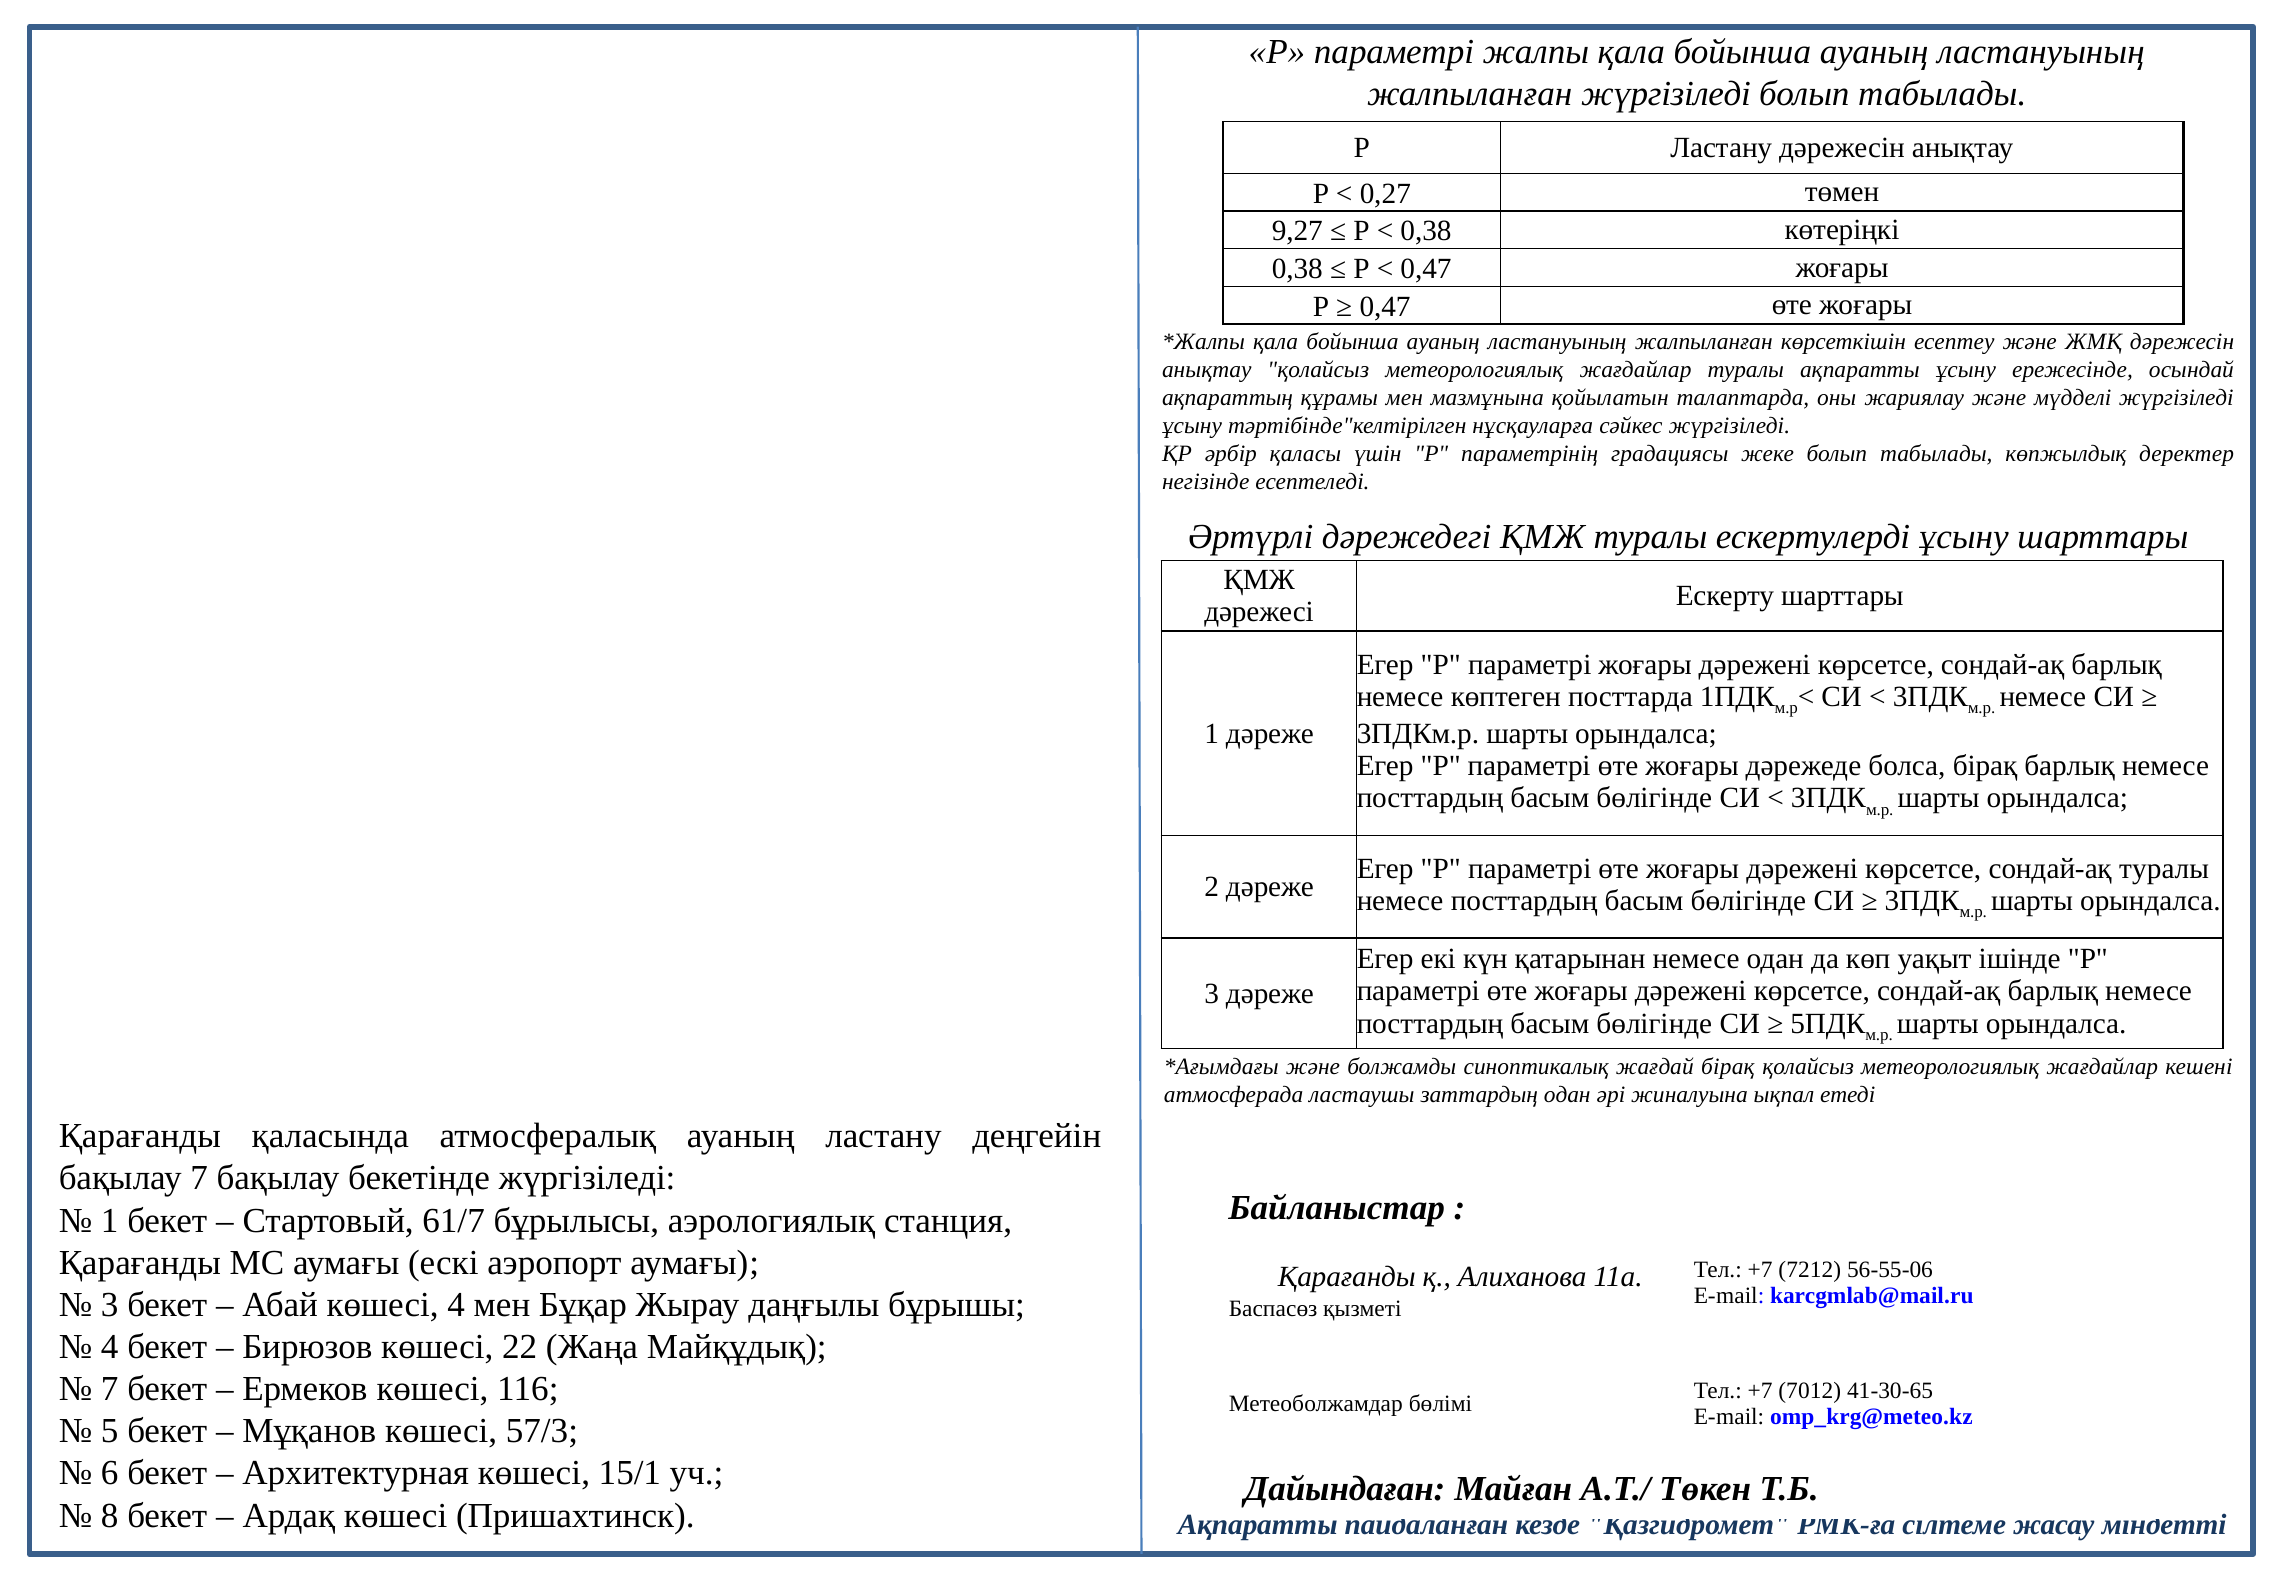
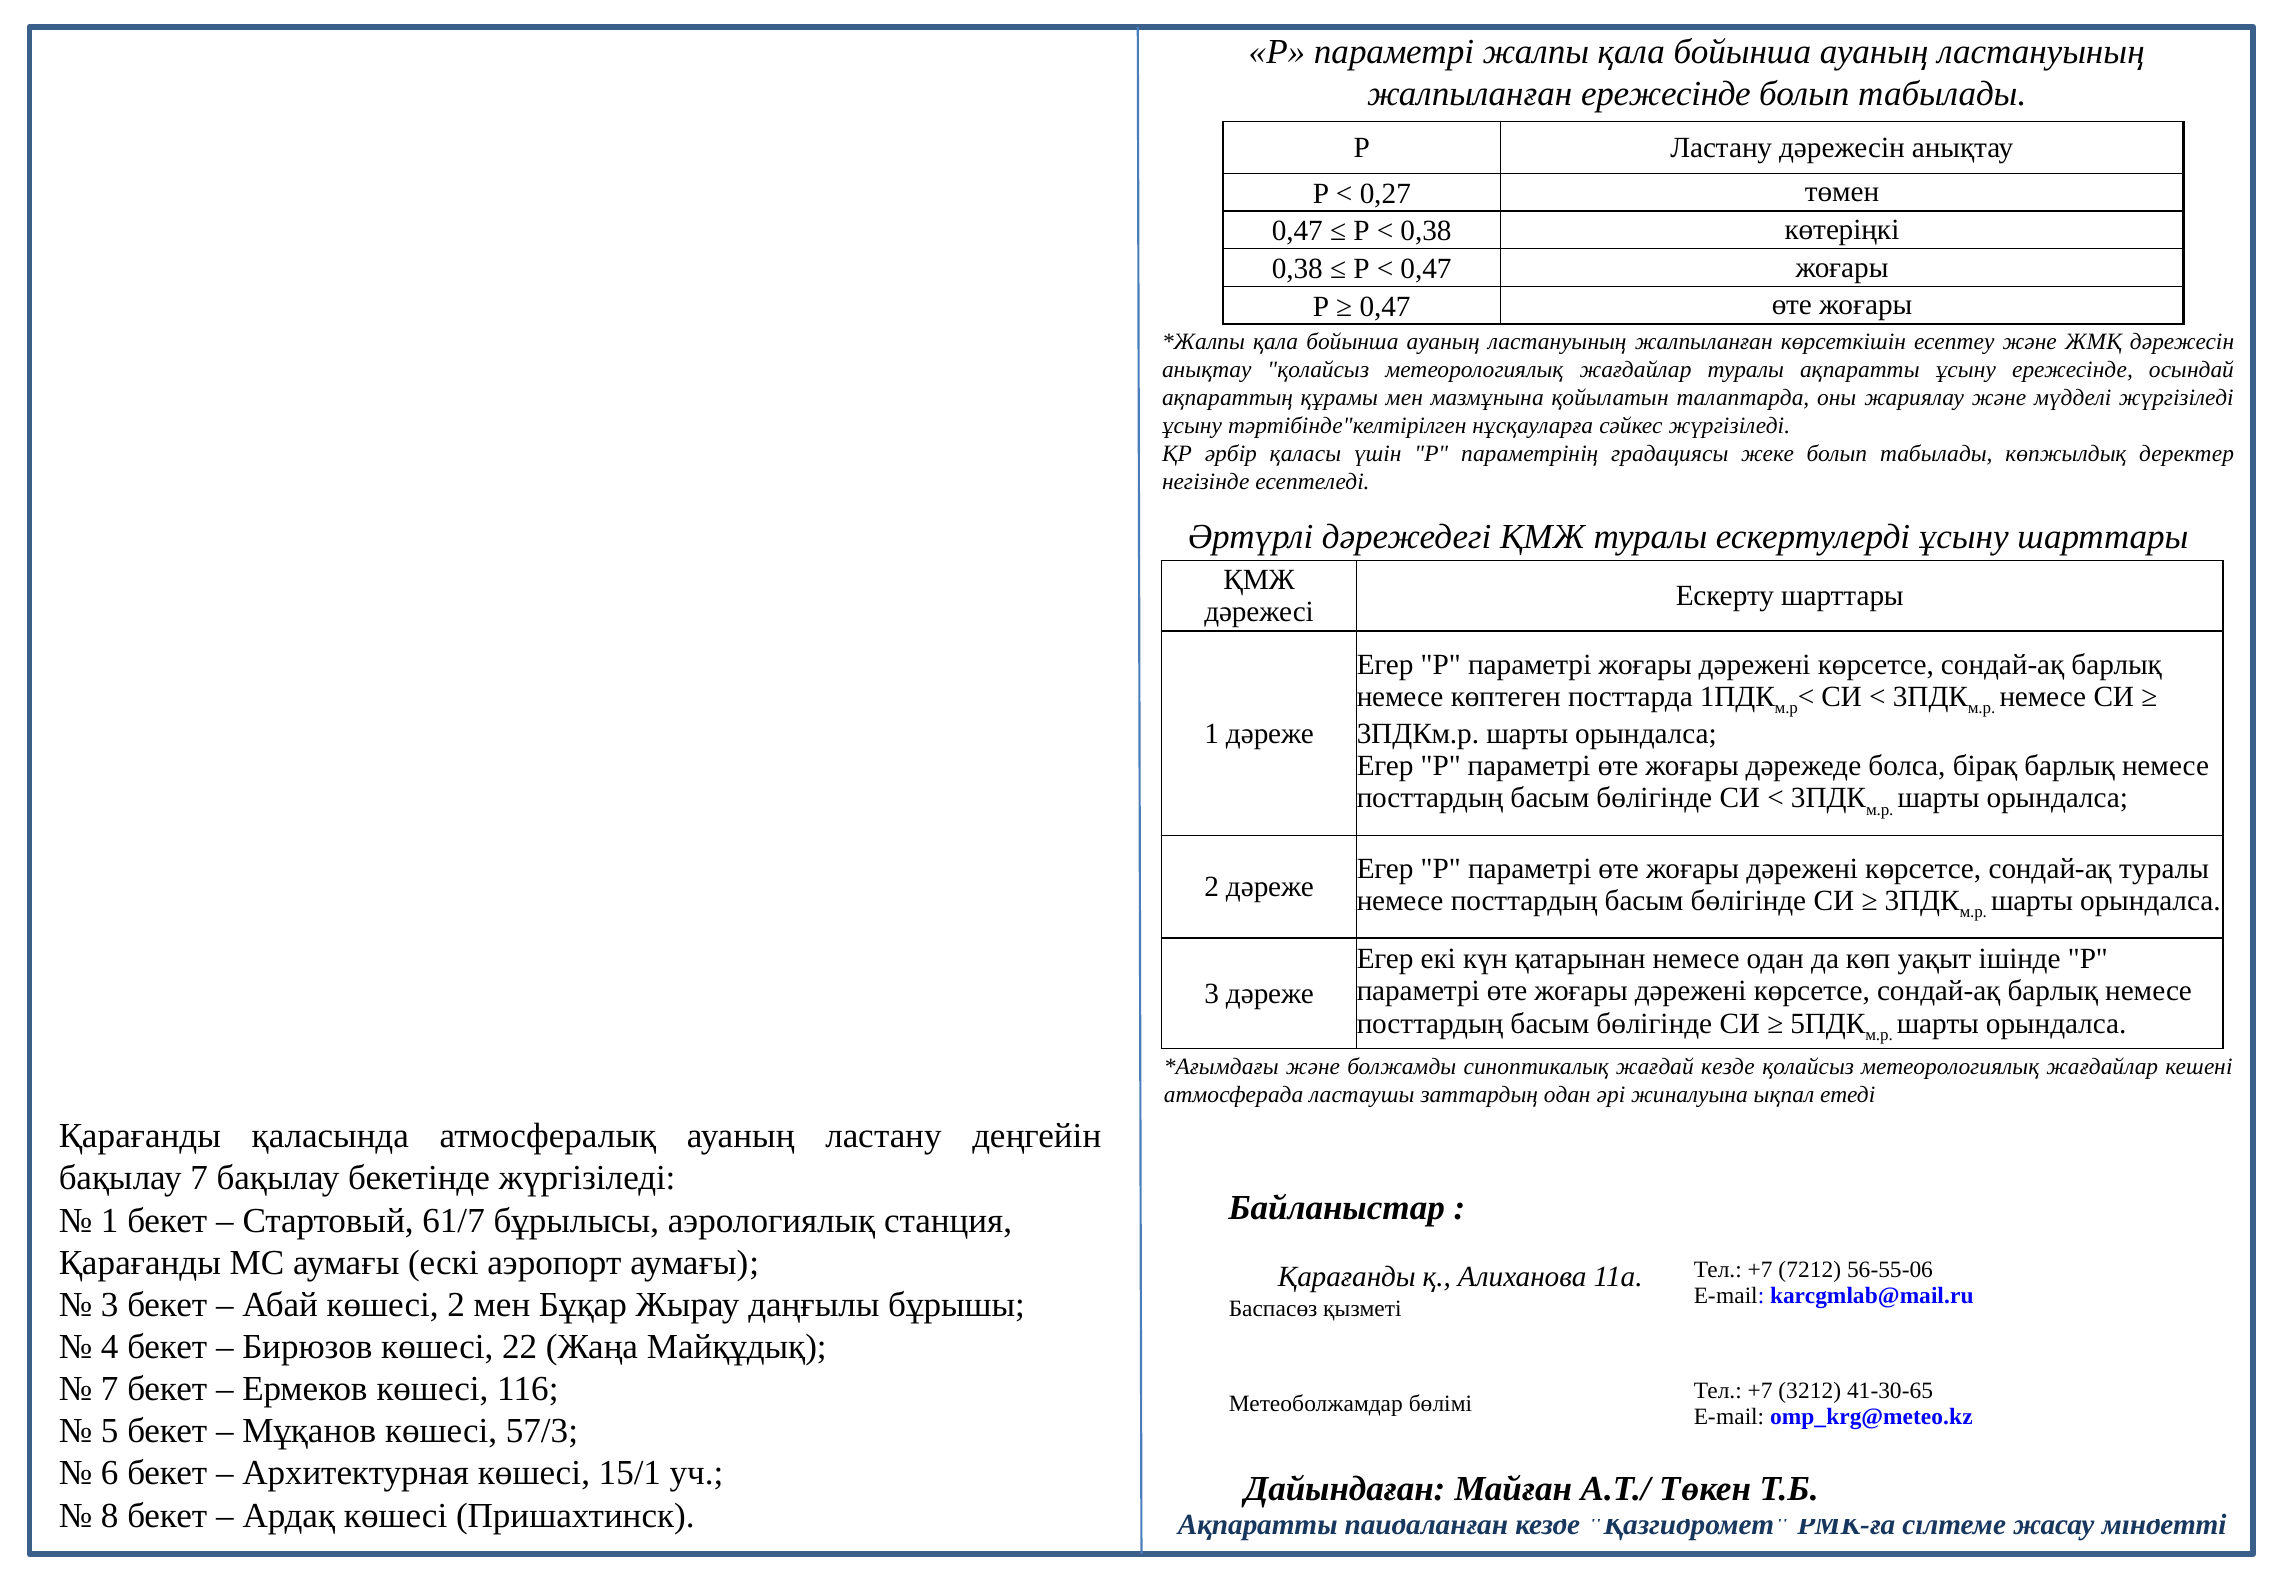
жалпыланған жүргізіледі: жүргізіледі -> ережесінде
9,27 at (1297, 231): 9,27 -> 0,47
жағдай бірақ: бірақ -> кезде
көшесі 4: 4 -> 2
7012: 7012 -> 3212
